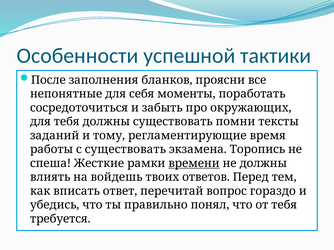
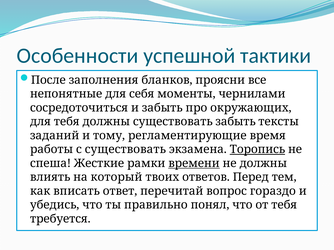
поработать: поработать -> чернилами
существовать помни: помни -> забыть
Торопись underline: none -> present
войдешь: войдешь -> который
